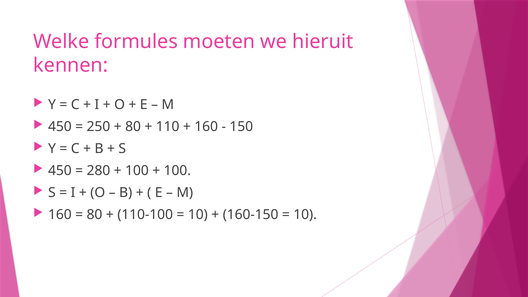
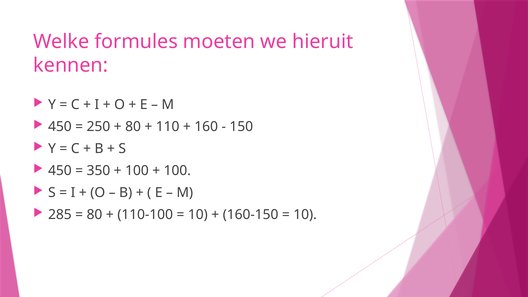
280: 280 -> 350
160 at (60, 215): 160 -> 285
